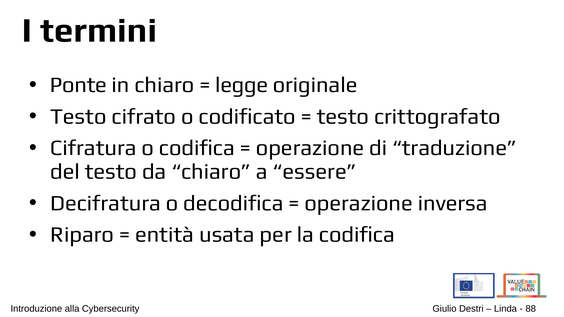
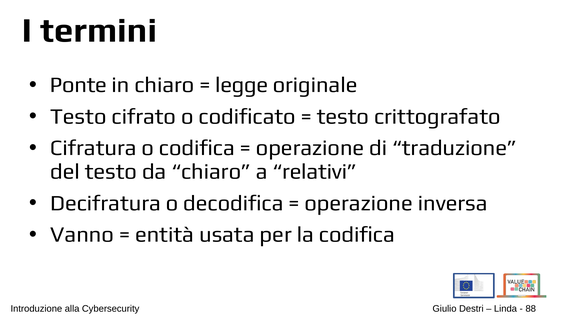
essere: essere -> relativi
Riparo: Riparo -> Vanno
